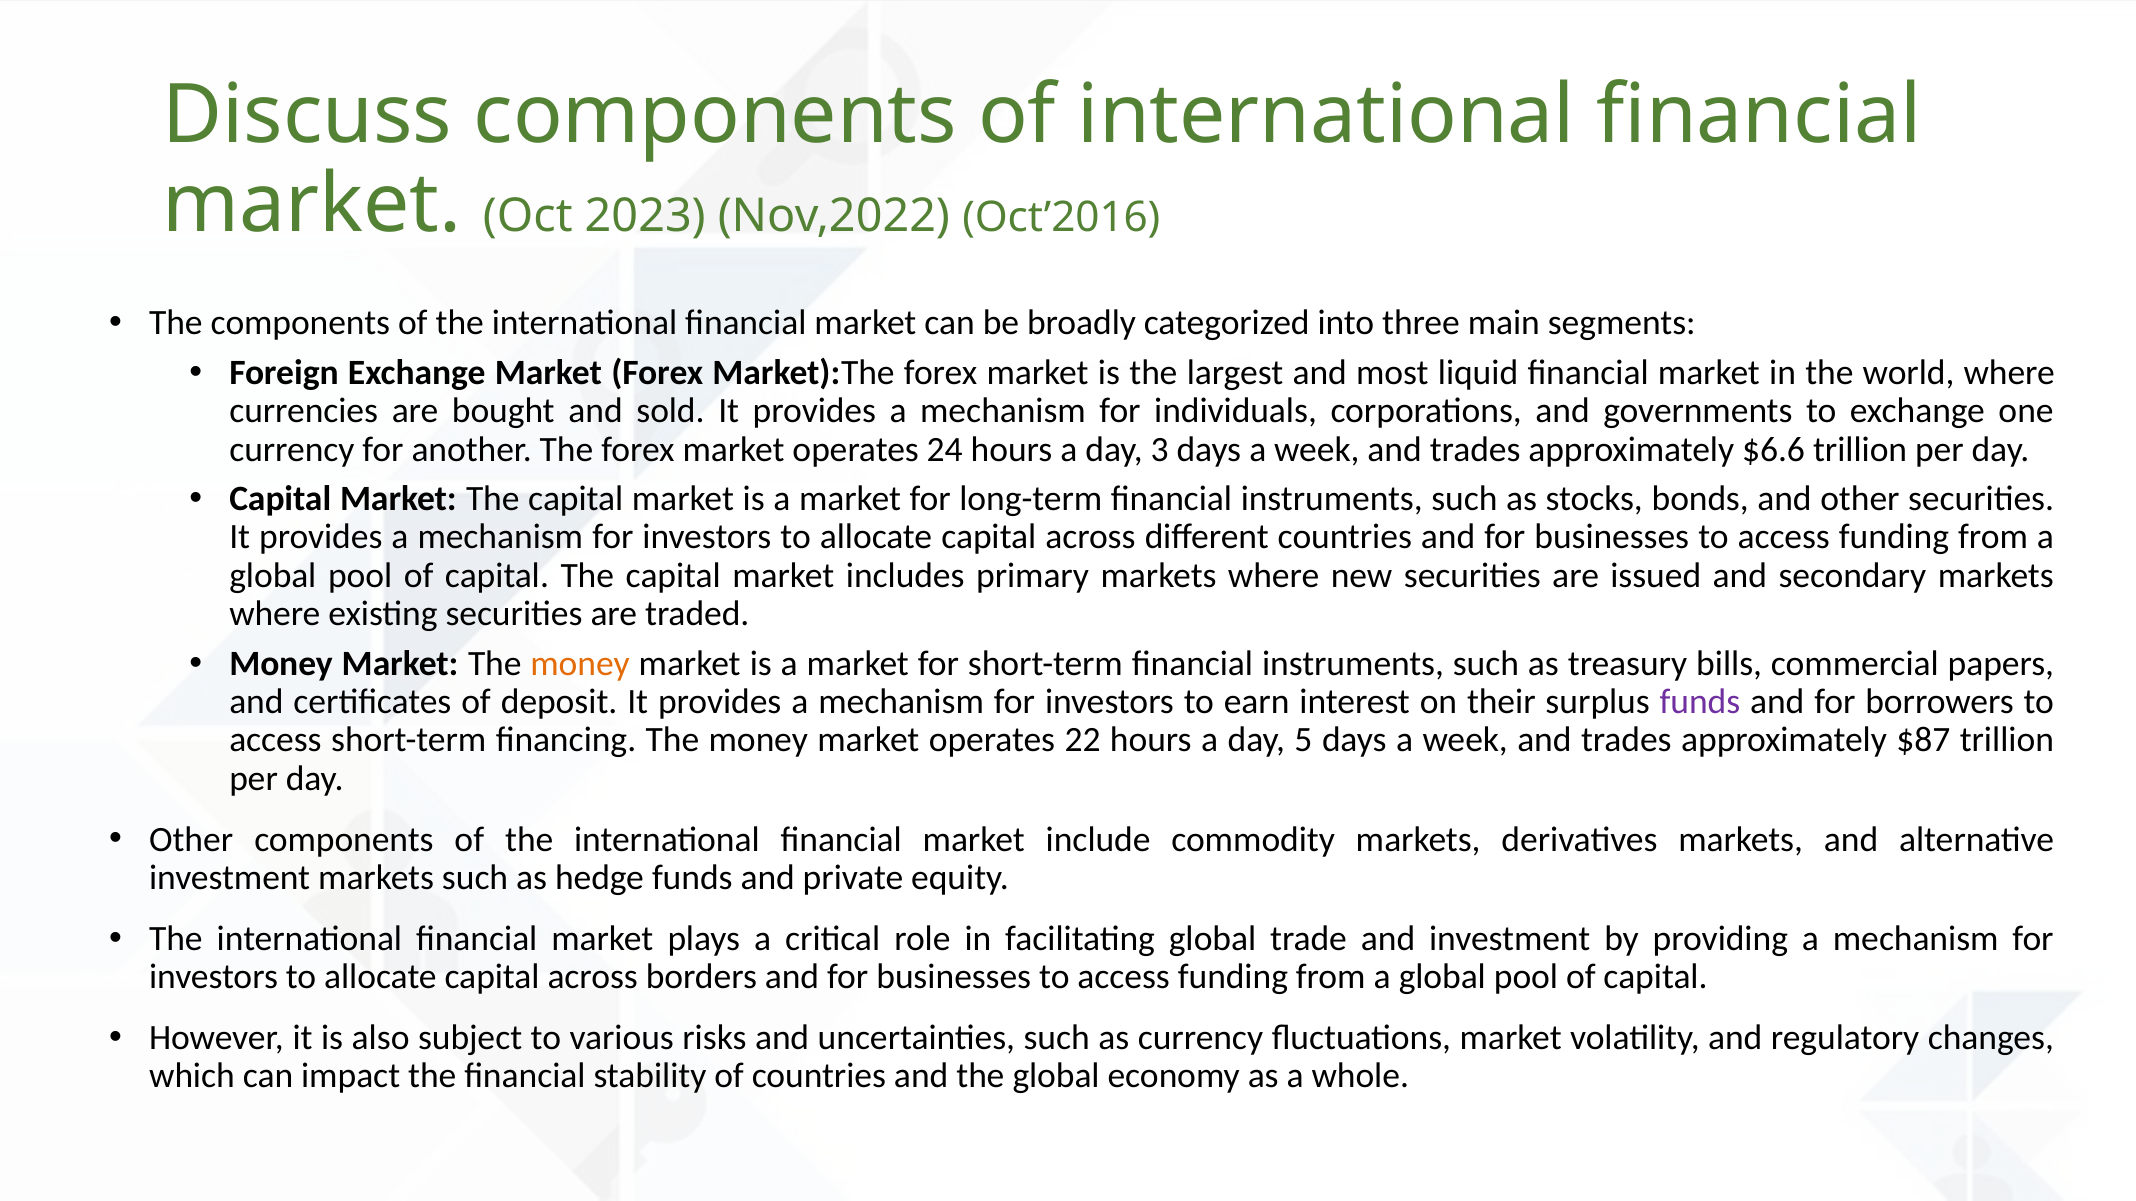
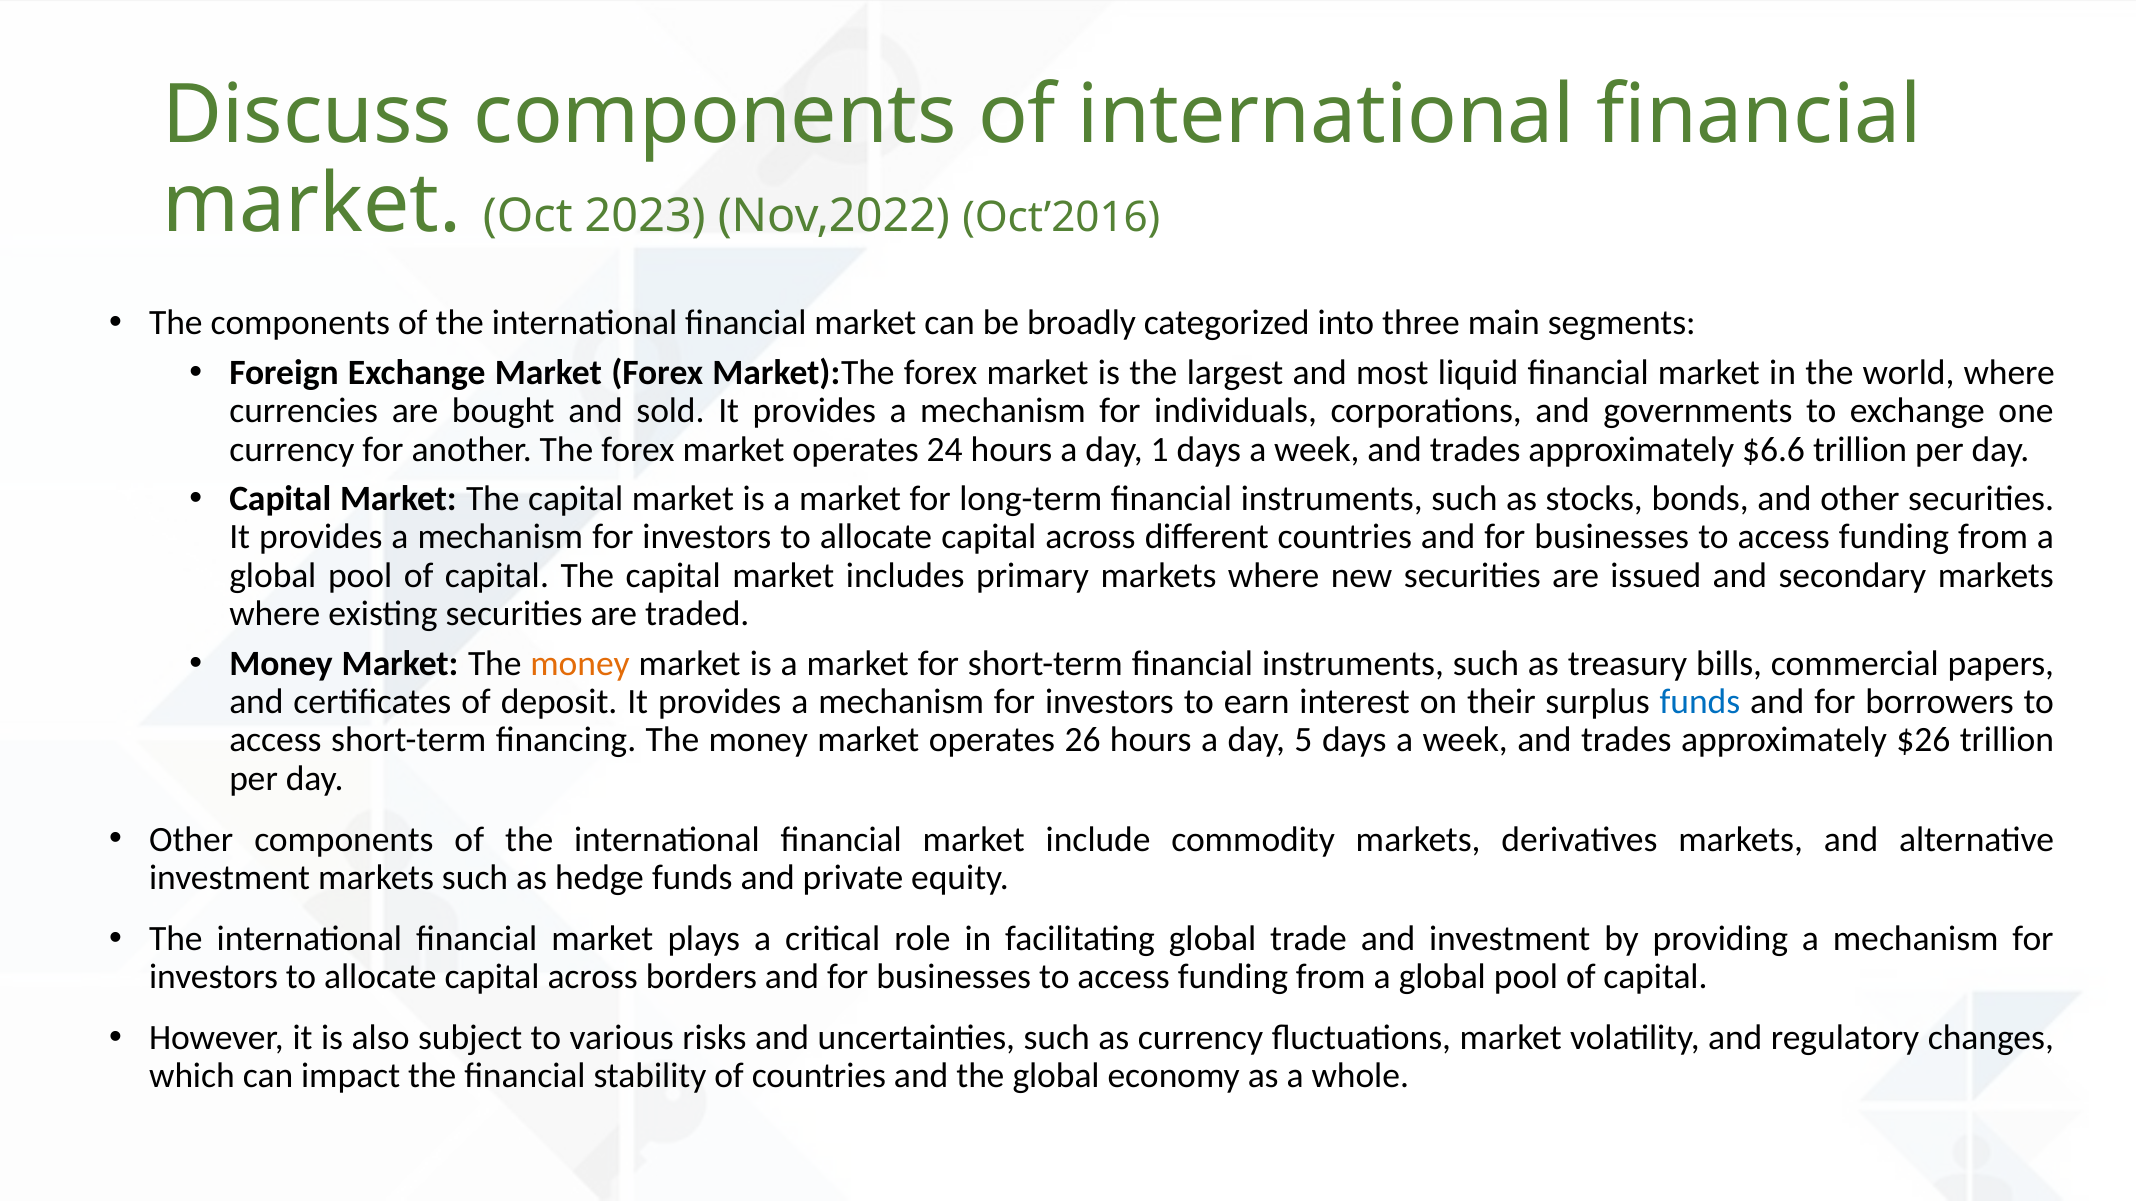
3: 3 -> 1
funds at (1700, 702) colour: purple -> blue
22: 22 -> 26
$87: $87 -> $26
